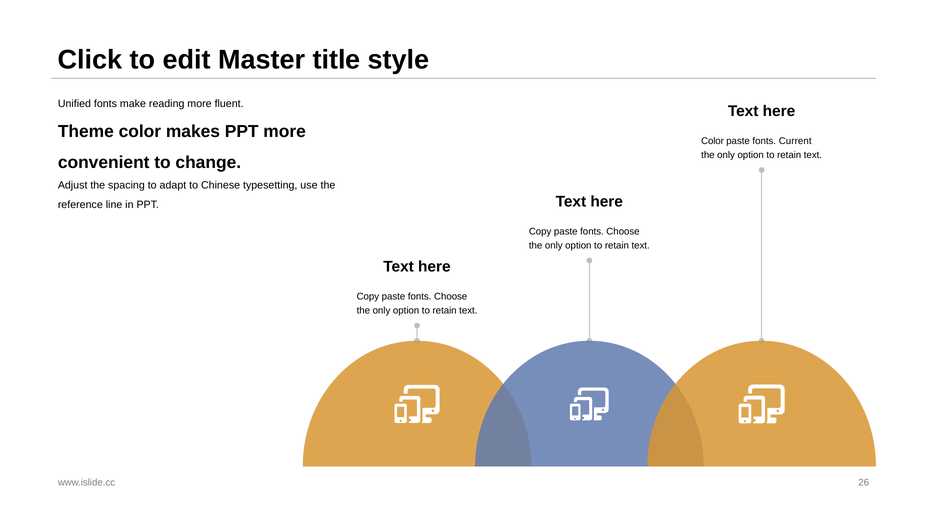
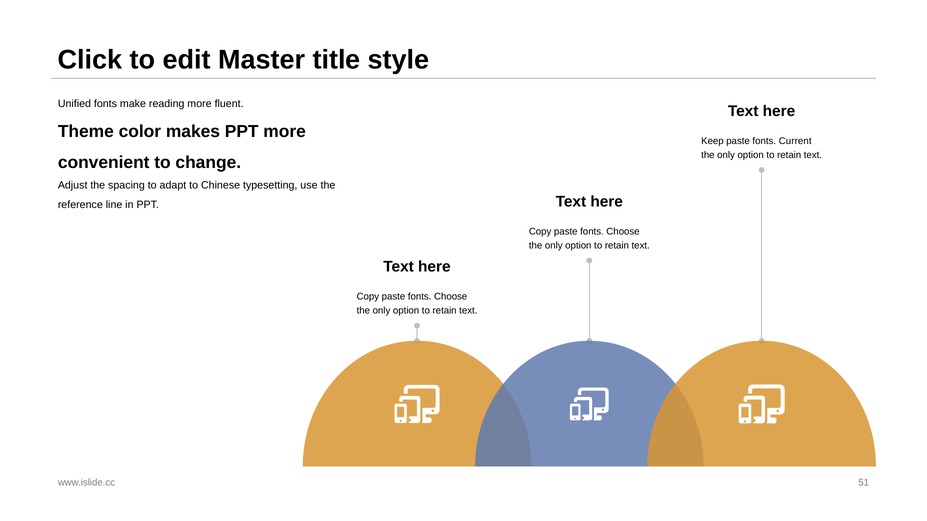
Color at (713, 141): Color -> Keep
26: 26 -> 51
